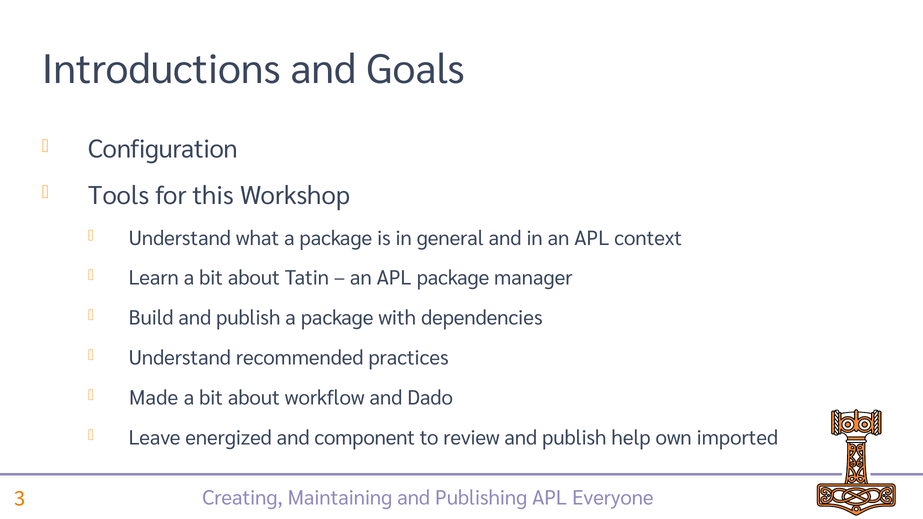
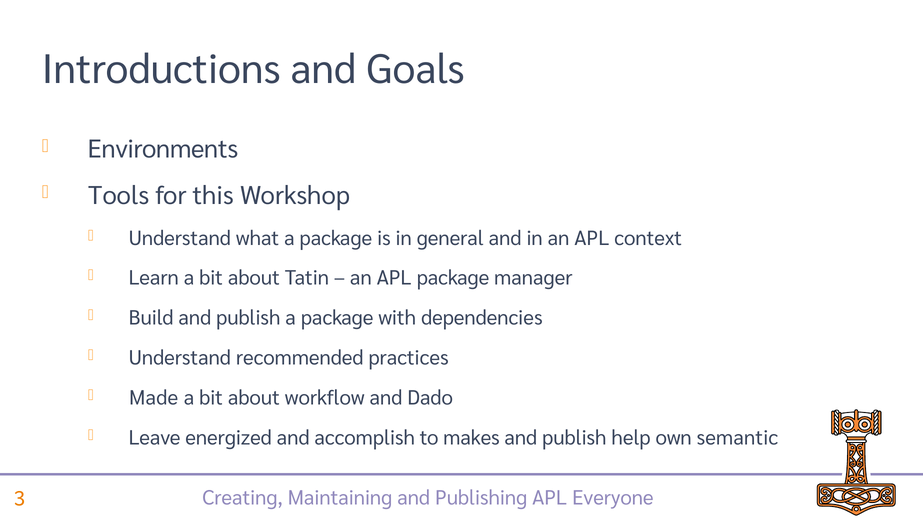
Configuration: Configuration -> Environments
component: component -> accomplish
review: review -> makes
imported: imported -> semantic
